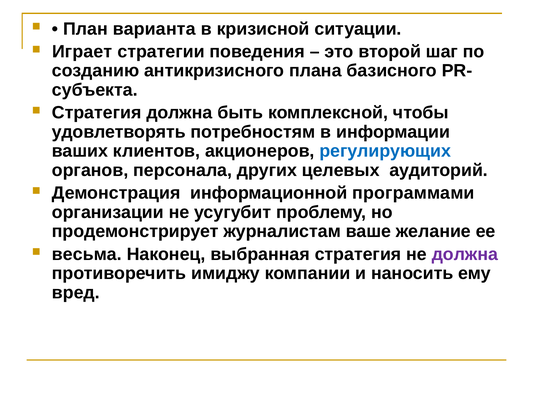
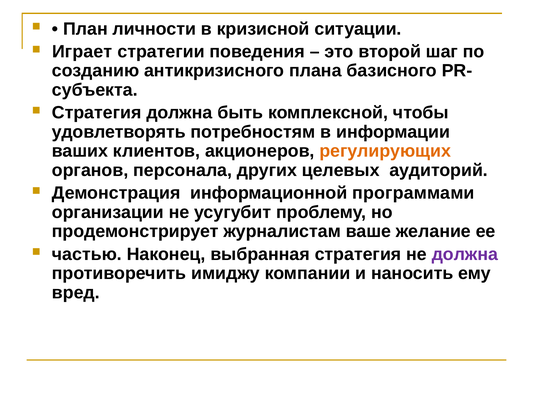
варианта: варианта -> личности
регулирующих colour: blue -> orange
весьма: весьма -> частью
